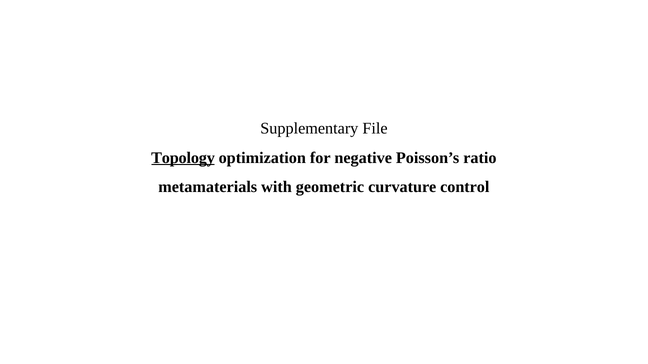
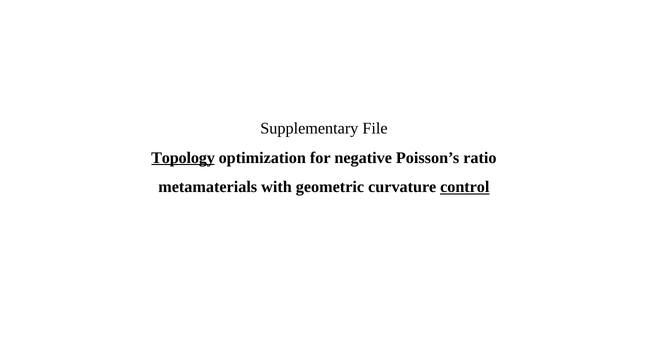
control underline: none -> present
